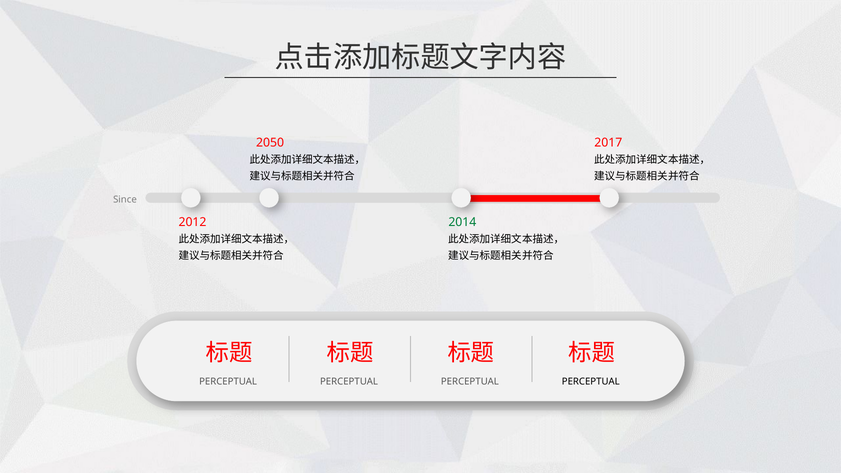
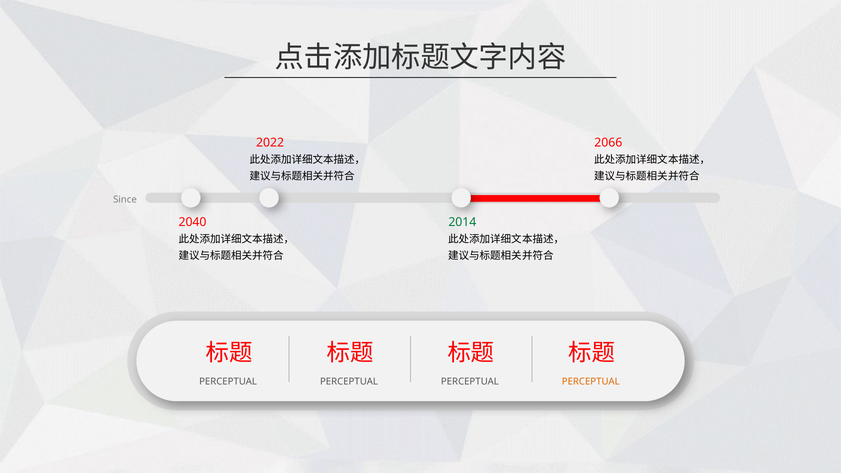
2050: 2050 -> 2022
2017: 2017 -> 2066
2012: 2012 -> 2040
PERCEPTUAL at (591, 381) colour: black -> orange
